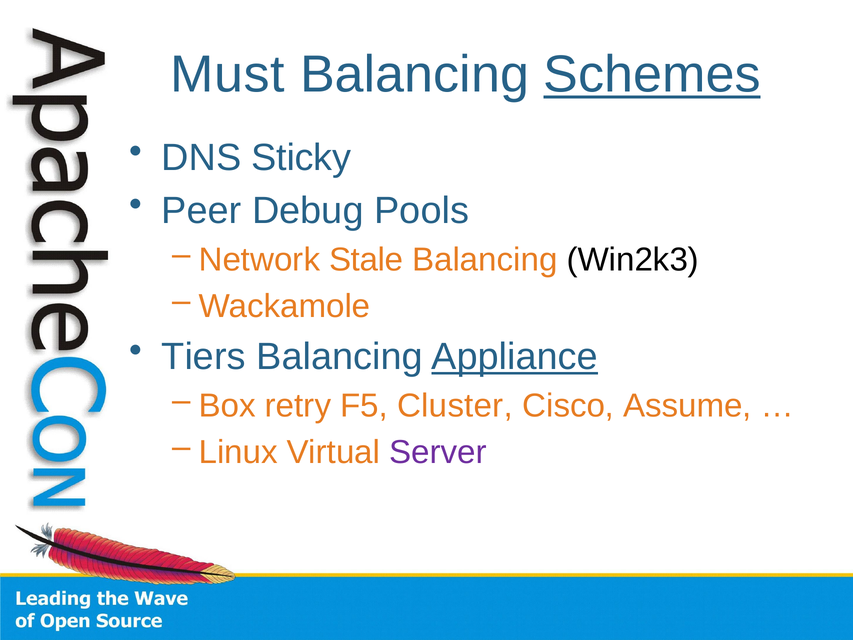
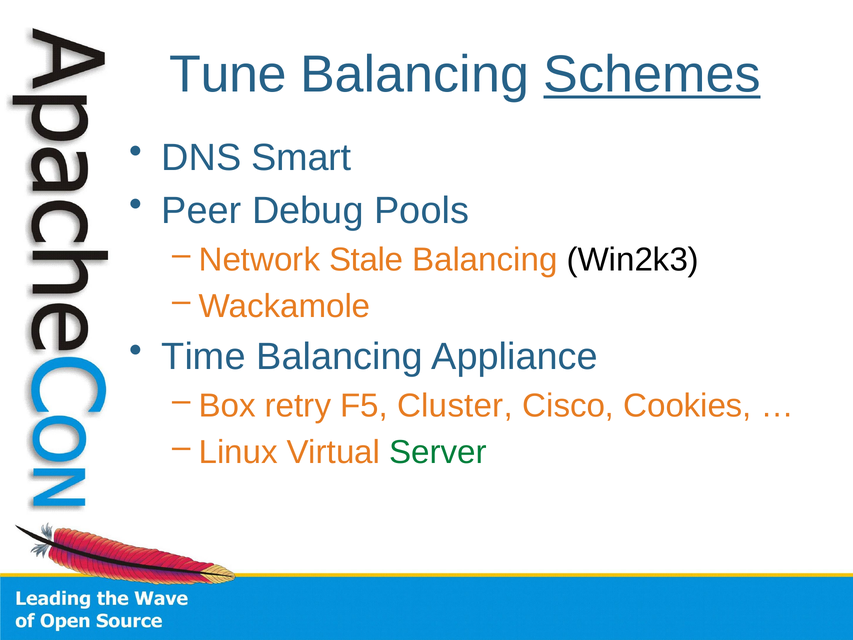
Must: Must -> Tune
Sticky: Sticky -> Smart
Tiers: Tiers -> Time
Appliance underline: present -> none
Assume: Assume -> Cookies
Server colour: purple -> green
